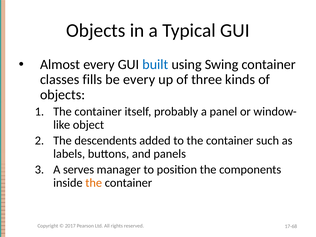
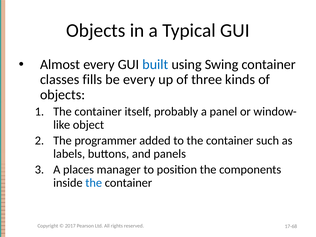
descendents: descendents -> programmer
serves: serves -> places
the at (94, 183) colour: orange -> blue
